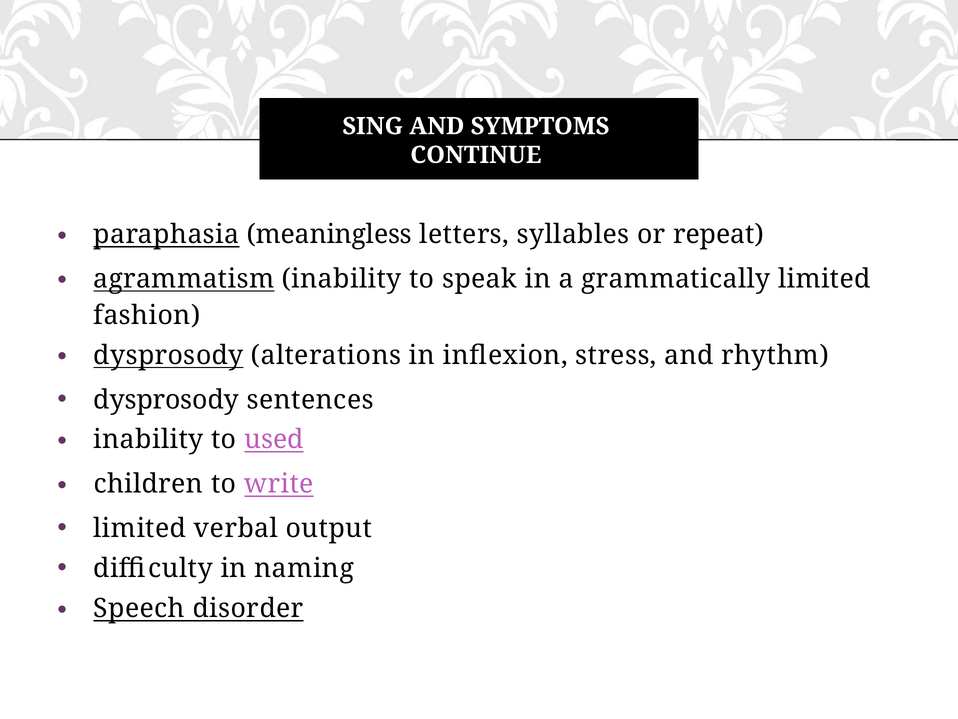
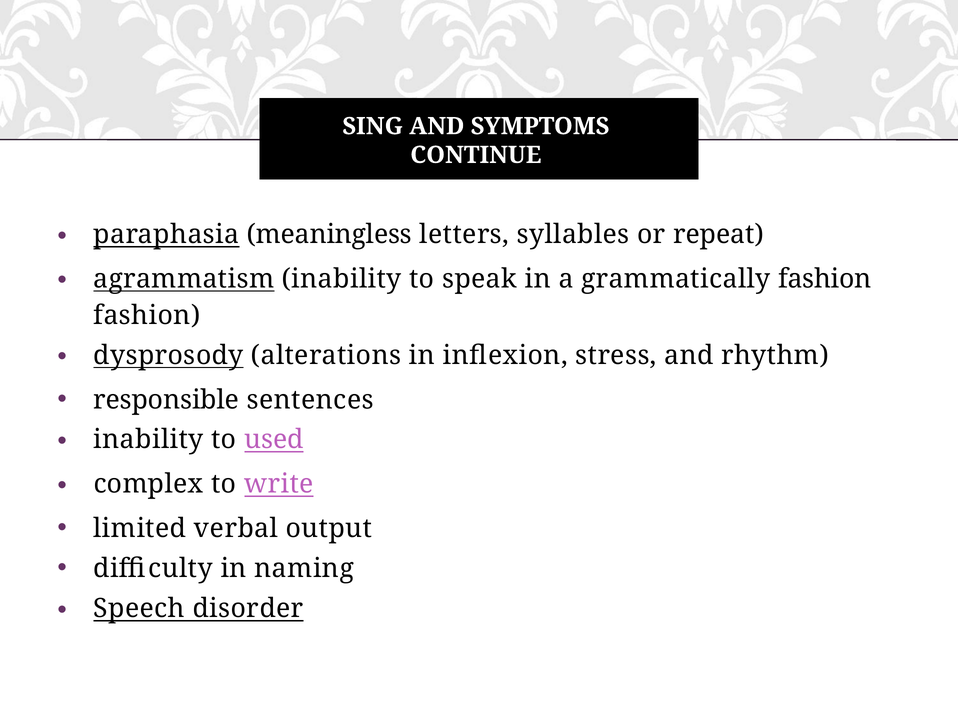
grammatically limited: limited -> fashion
dysprosody at (166, 399): dysprosody -> responsible
children: children -> complex
